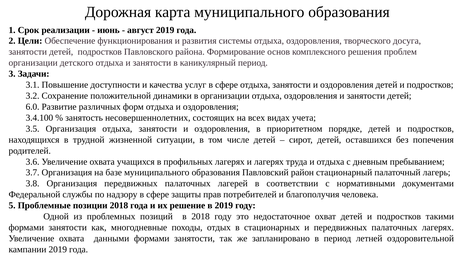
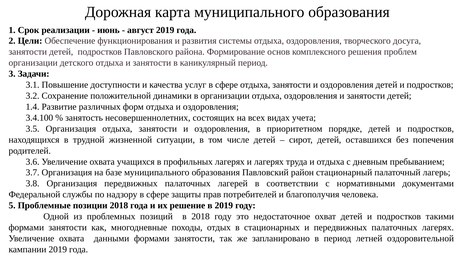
6.0: 6.0 -> 1.4
